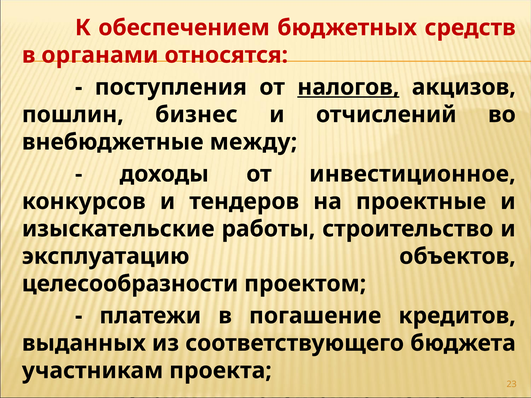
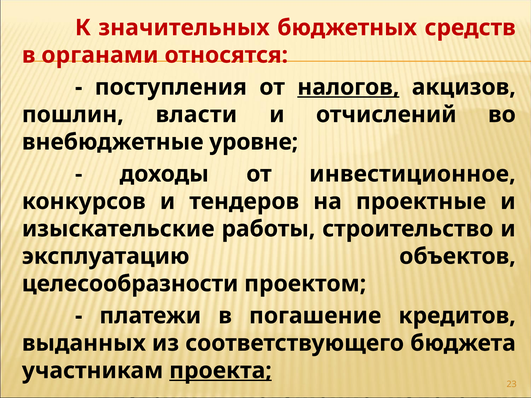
обеспечением: обеспечением -> значительных
бизнес: бизнес -> власти
между: между -> уровне
проекта underline: none -> present
